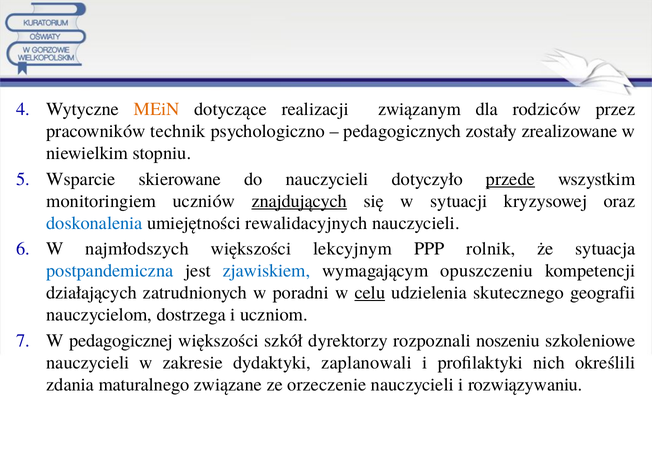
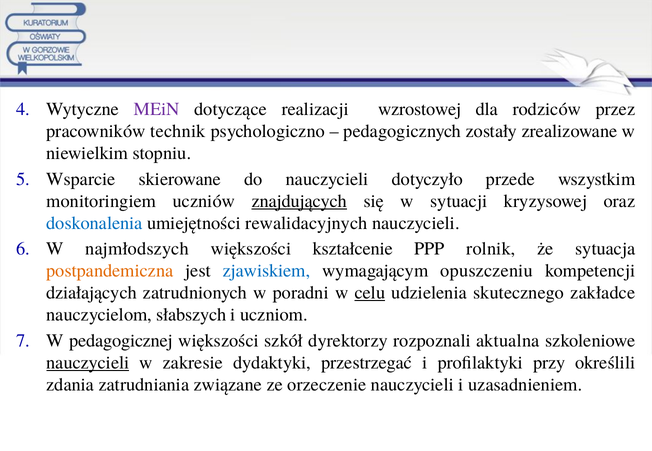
MEiN colour: orange -> purple
związanym: związanym -> wzrostowej
przede underline: present -> none
lekcyjnym: lekcyjnym -> kształcenie
postpandemiczna colour: blue -> orange
geografii: geografii -> zakładce
dostrzega: dostrzega -> słabszych
noszeniu: noszeniu -> aktualna
nauczycieli at (88, 363) underline: none -> present
zaplanowali: zaplanowali -> przestrzegać
nich: nich -> przy
maturalnego: maturalnego -> zatrudniania
rozwiązywaniu: rozwiązywaniu -> uzasadnieniem
